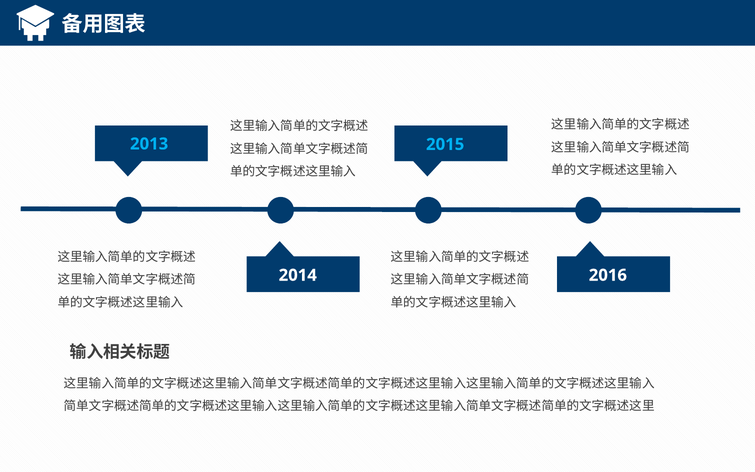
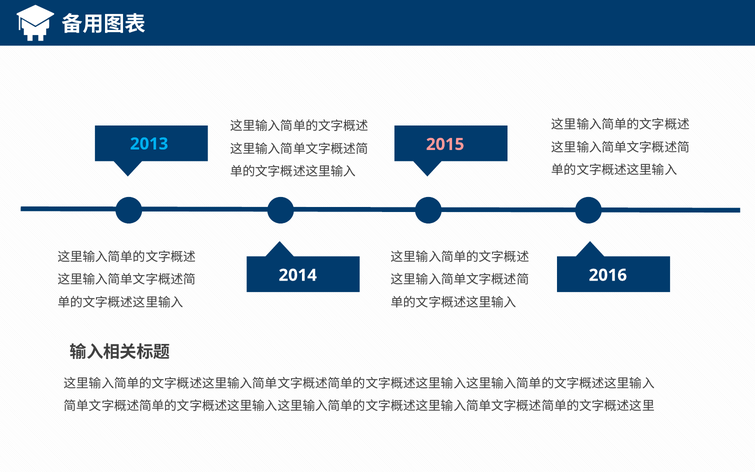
2015 colour: light blue -> pink
